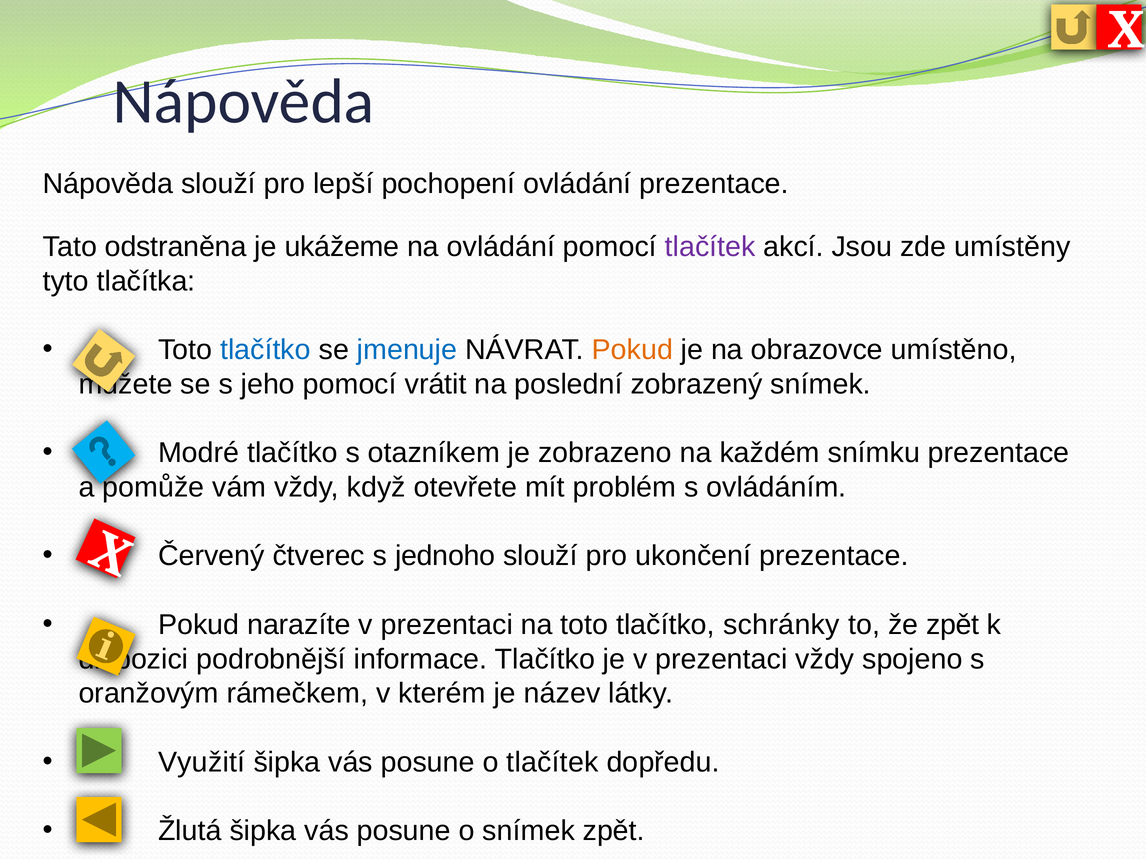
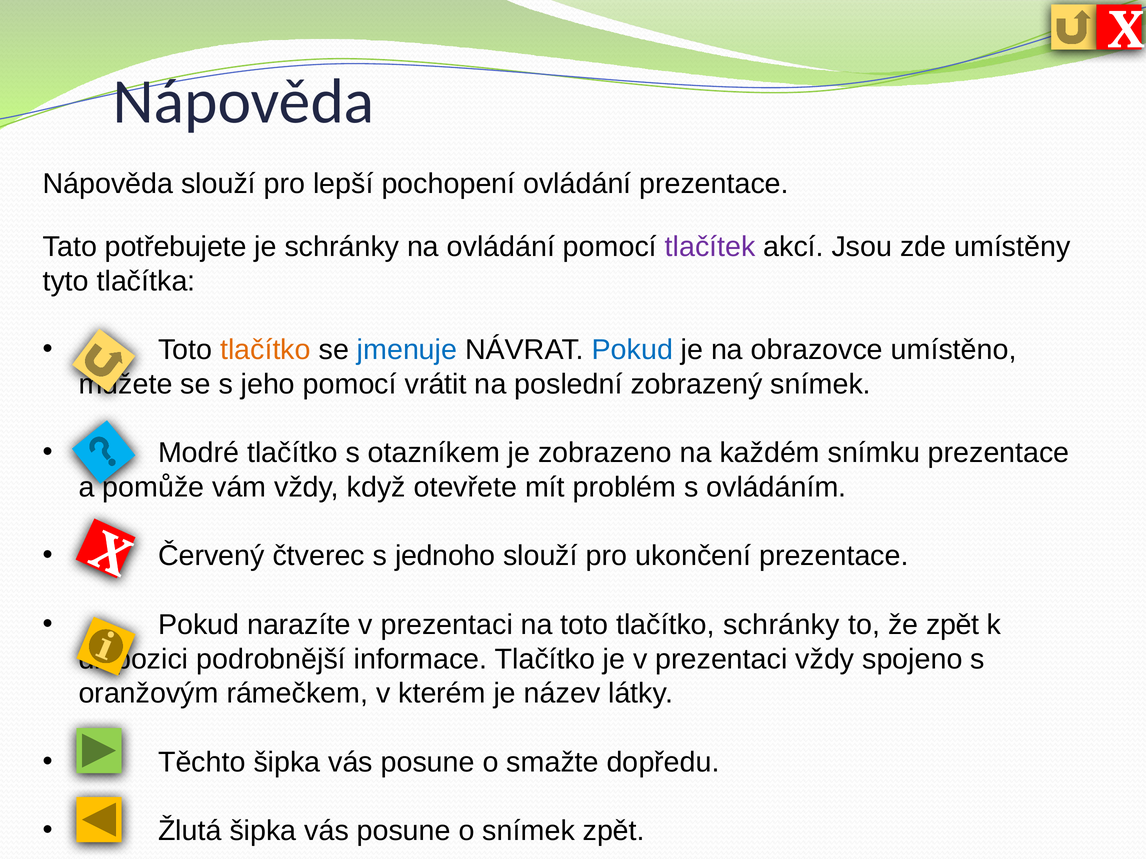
odstraněna: odstraněna -> potřebujete
je ukážeme: ukážeme -> schránky
tlačítko at (265, 350) colour: blue -> orange
Pokud at (632, 350) colour: orange -> blue
Využití: Využití -> Těchto
o tlačítek: tlačítek -> smažte
